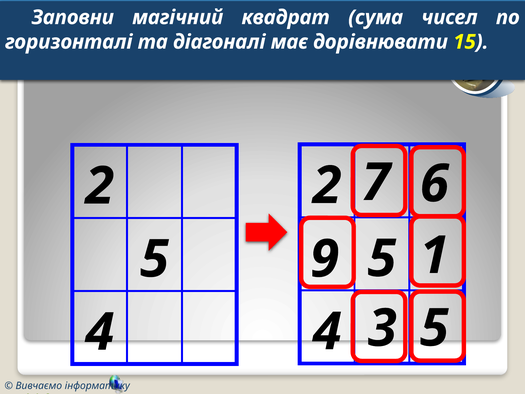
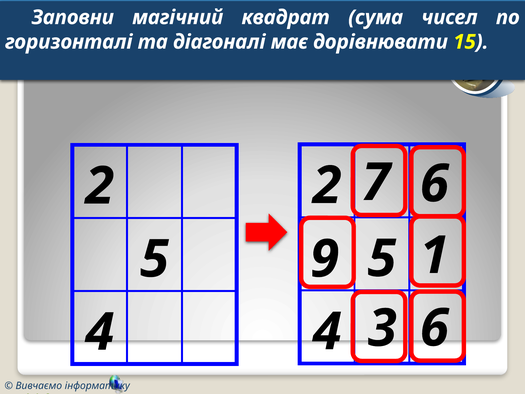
5 at (434, 328): 5 -> 6
